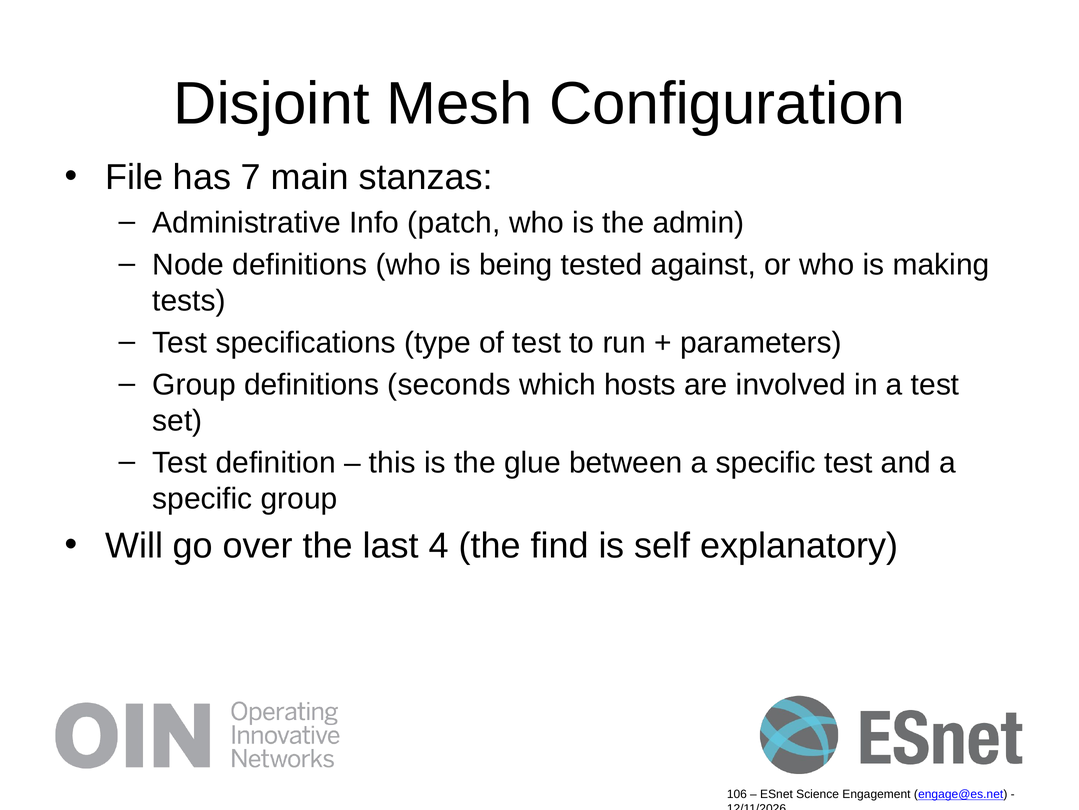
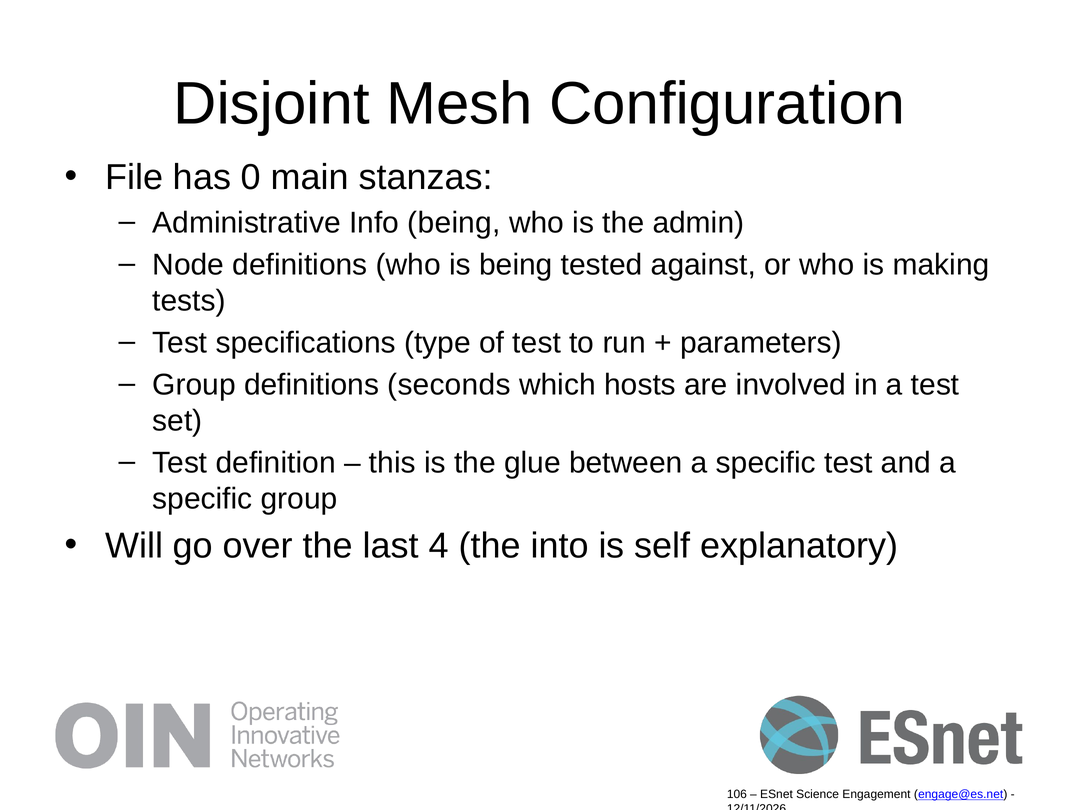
7: 7 -> 0
Info patch: patch -> being
find: find -> into
